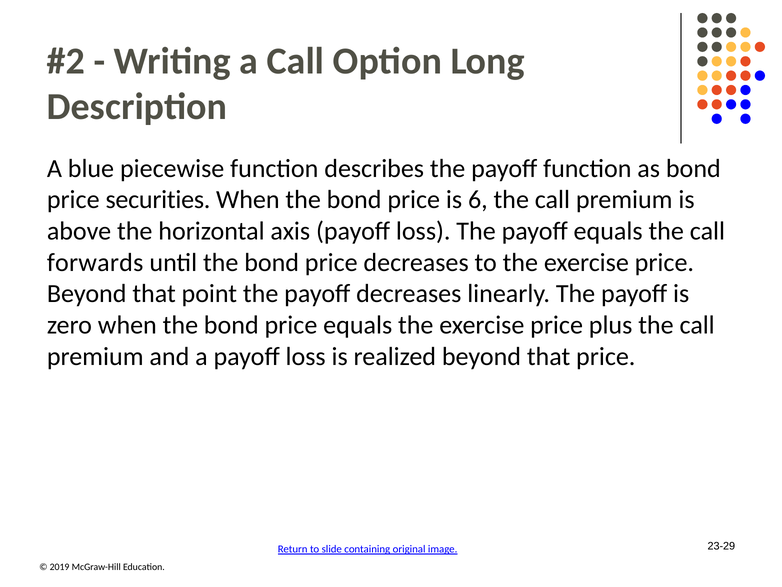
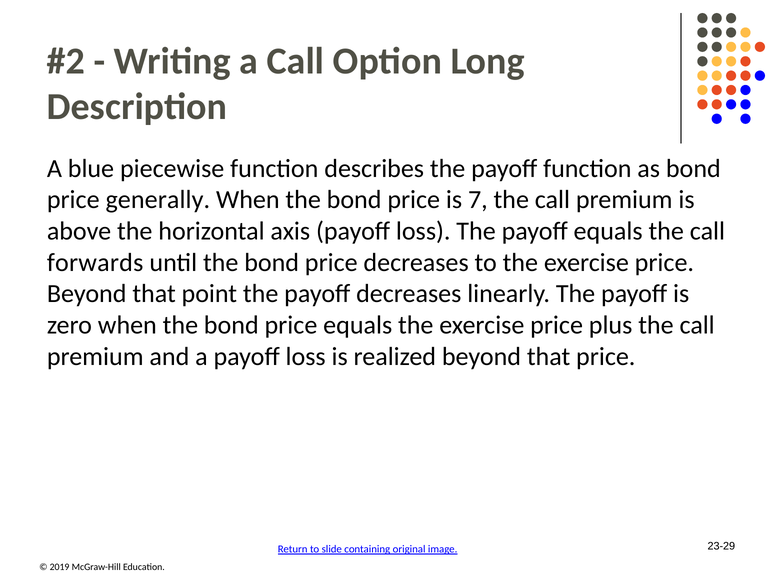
securities: securities -> generally
6: 6 -> 7
